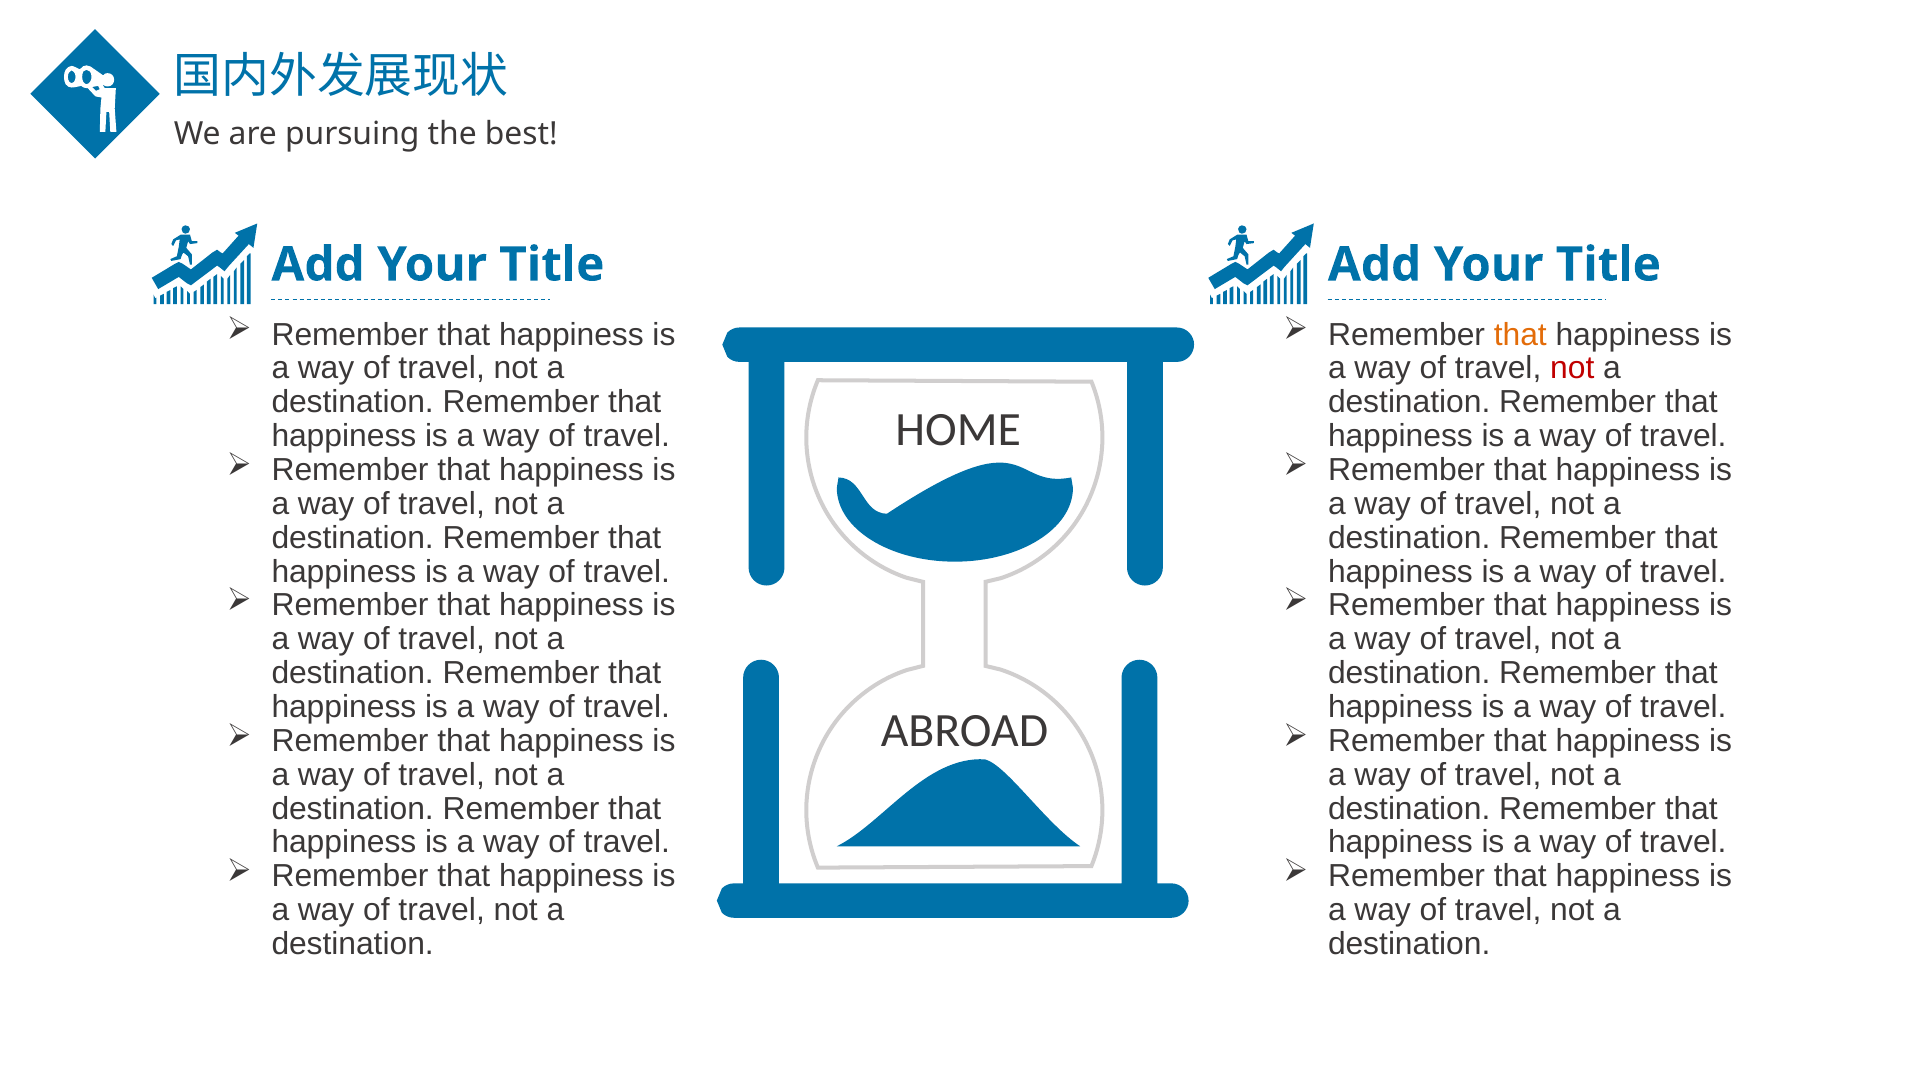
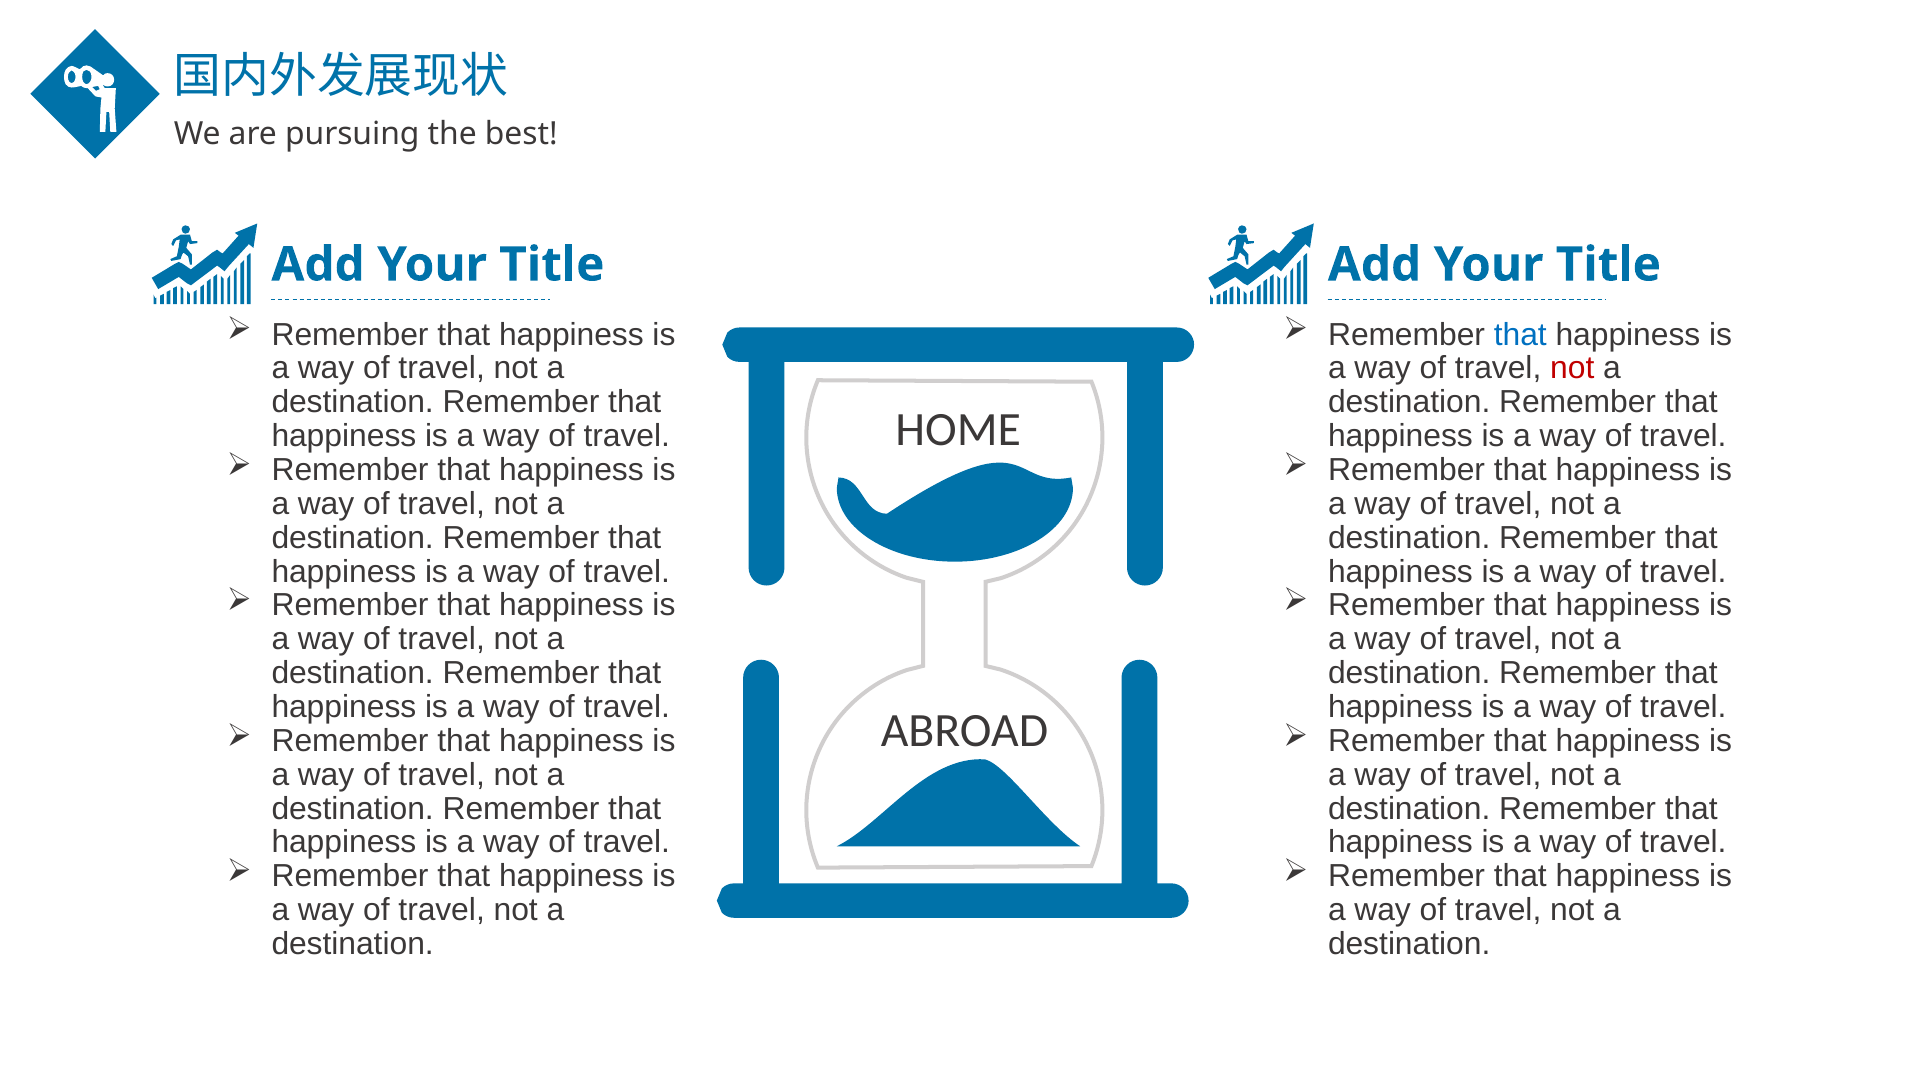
that at (1520, 334) colour: orange -> blue
